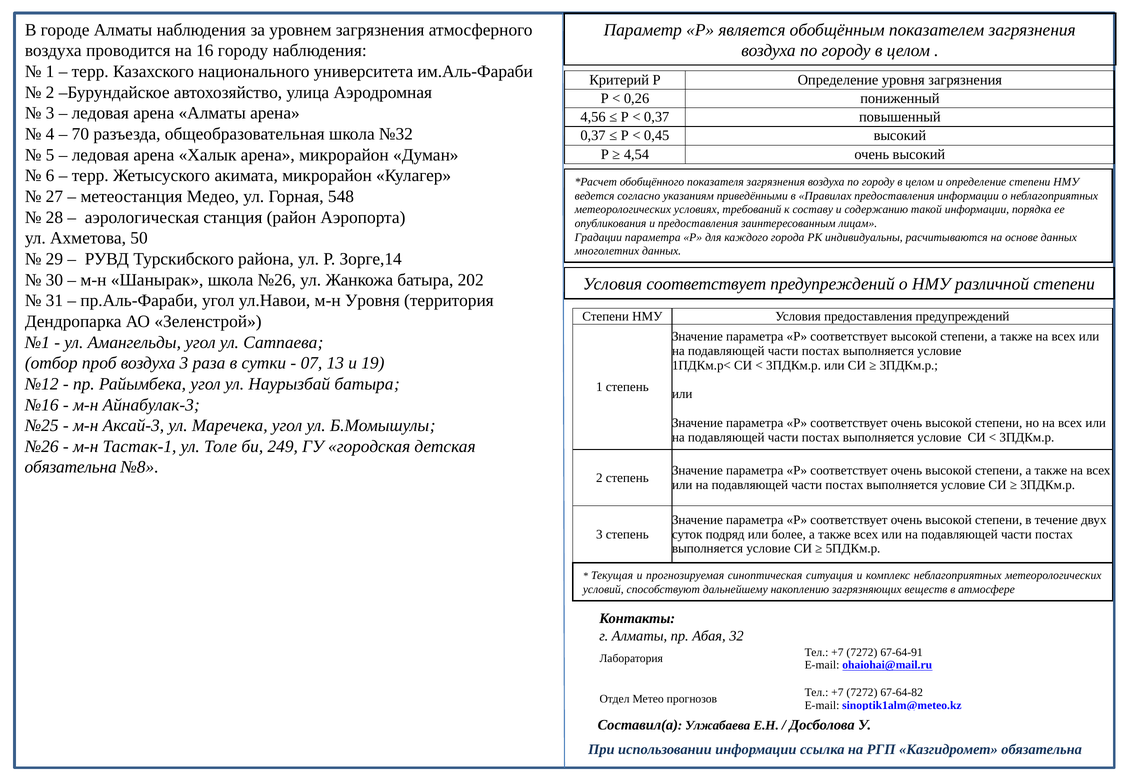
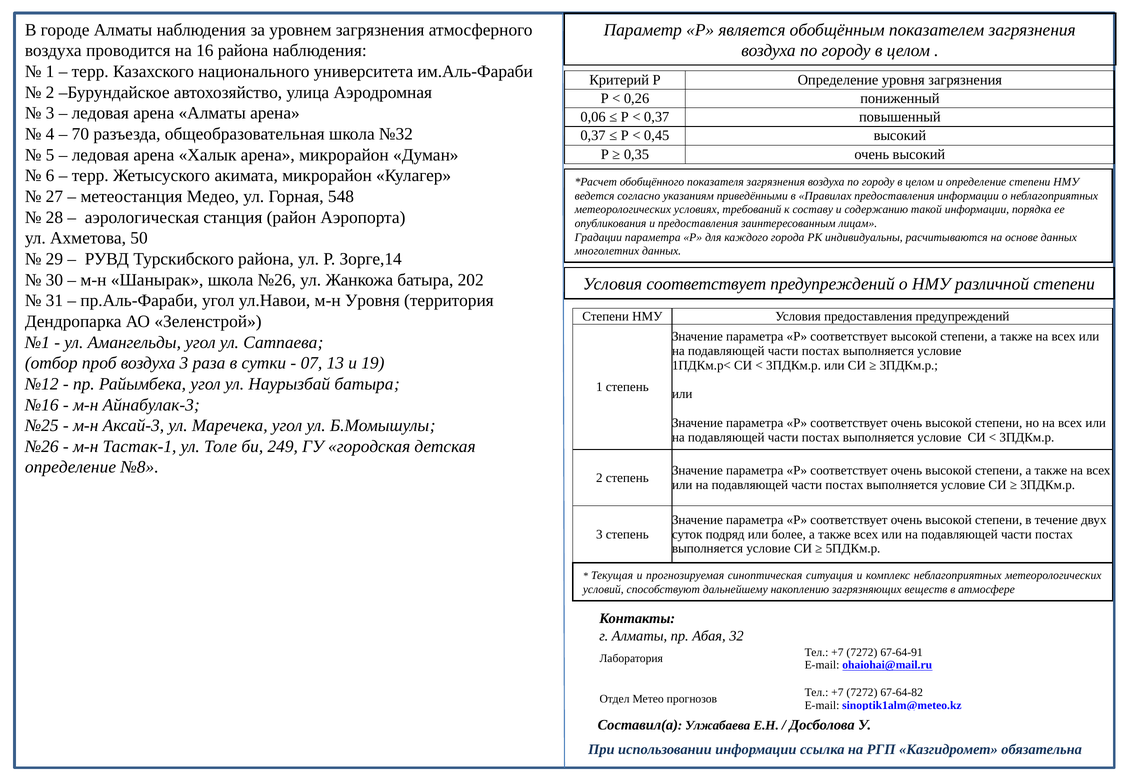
16 городу: городу -> района
4,56: 4,56 -> 0,06
4,54: 4,54 -> 0,35
обязательна at (71, 468): обязательна -> определение
